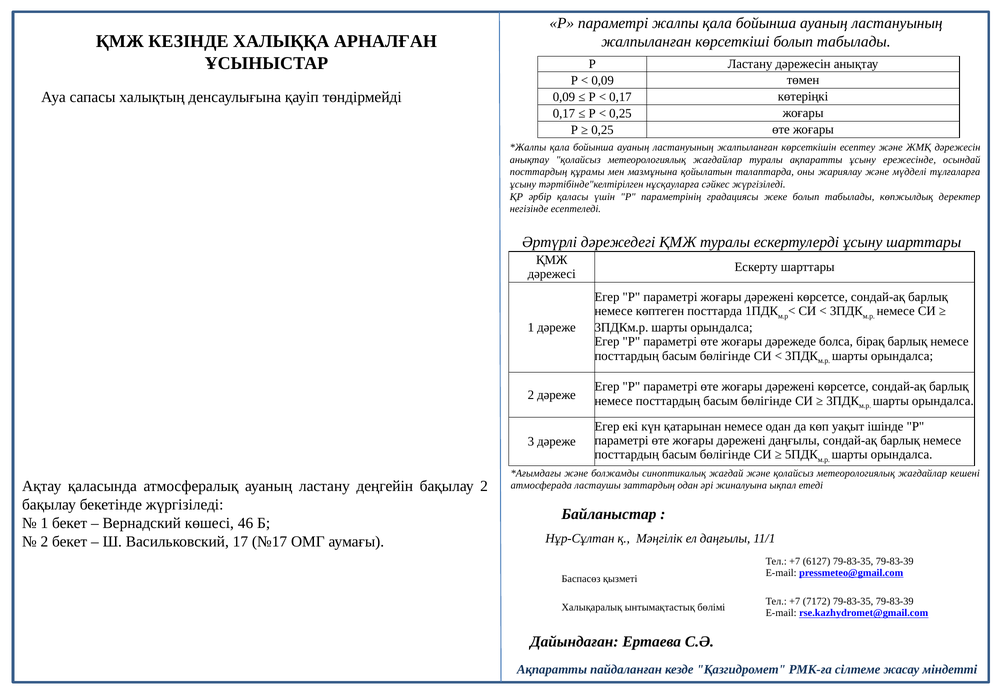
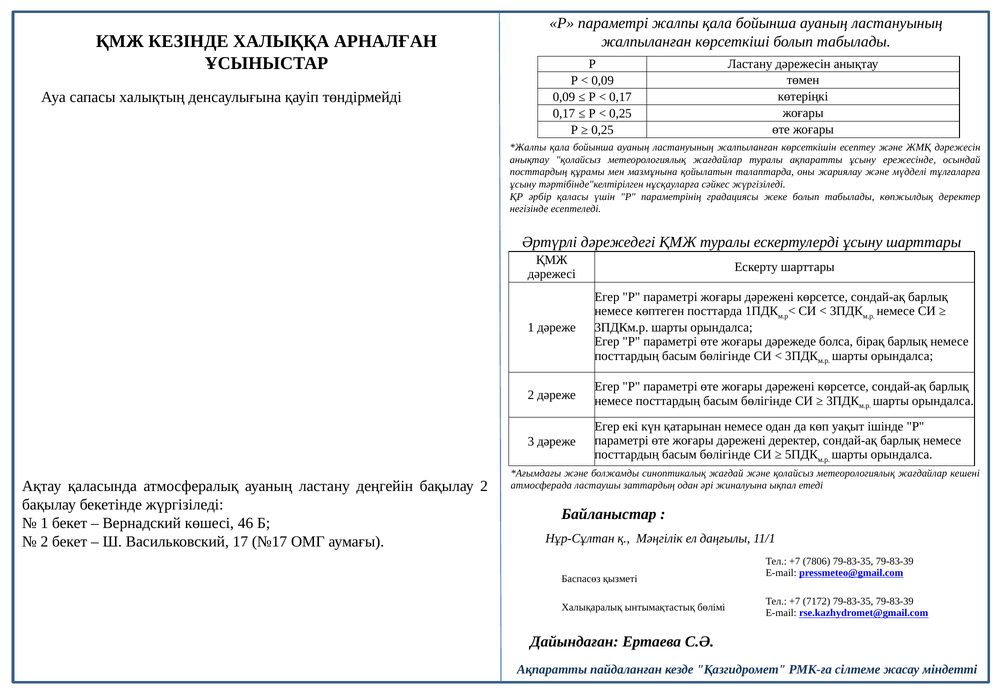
дәрежені даңғылы: даңғылы -> деректер
6127: 6127 -> 7806
